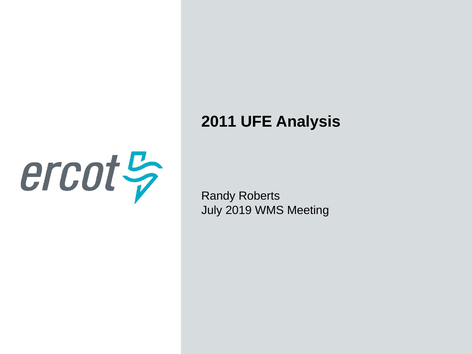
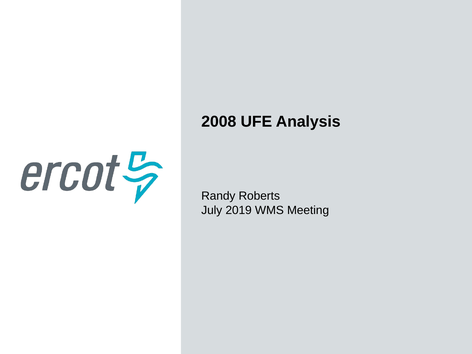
2011: 2011 -> 2008
